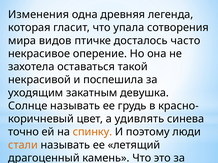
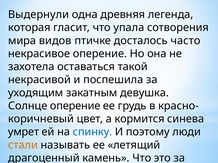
Изменения: Изменения -> Выдернули
Солнце называть: называть -> оперение
удивлять: удивлять -> кормится
точно: точно -> умрет
спинку colour: orange -> blue
